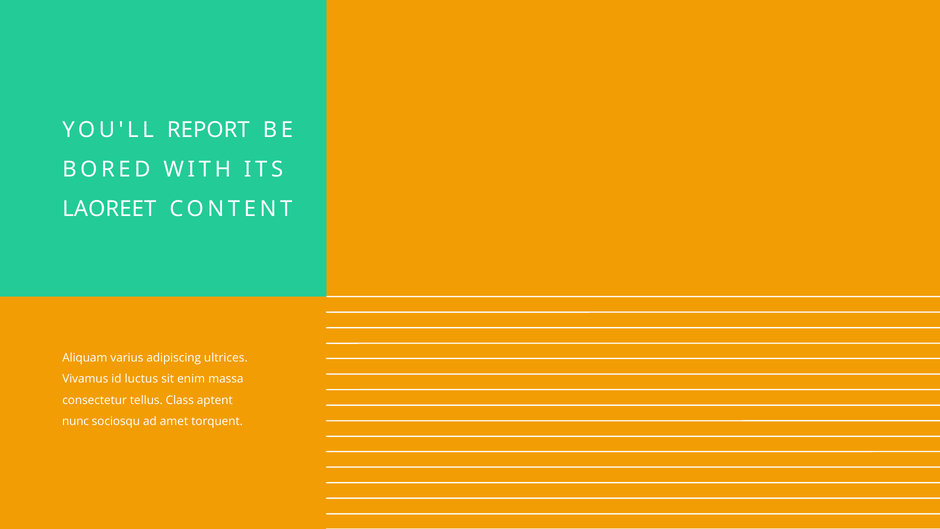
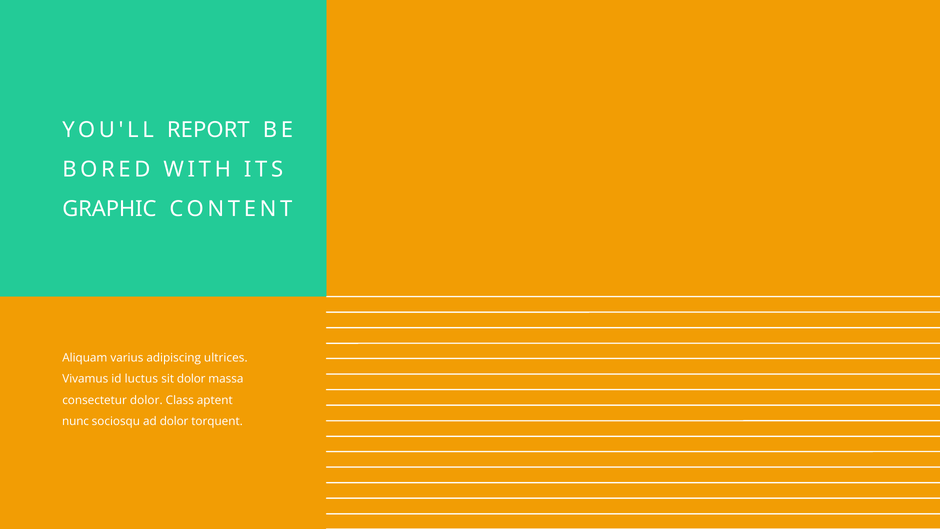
LAOREET: LAOREET -> GRAPHIC
sit enim: enim -> dolor
consectetur tellus: tellus -> dolor
ad amet: amet -> dolor
